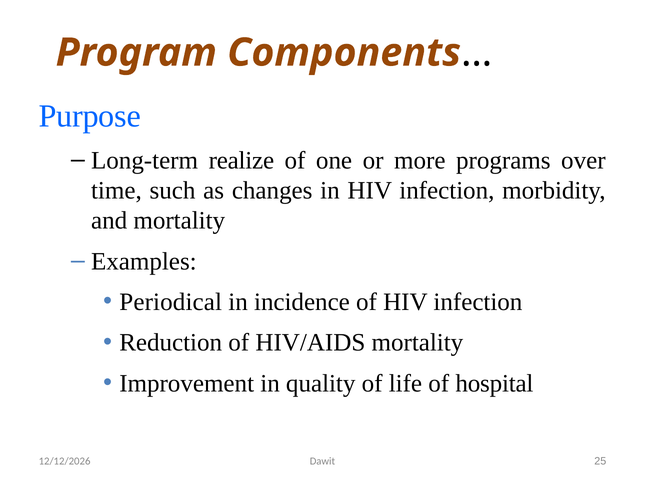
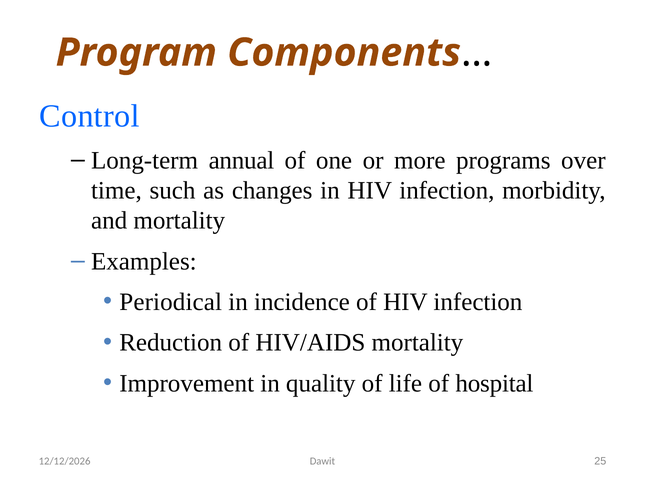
Purpose: Purpose -> Control
realize: realize -> annual
